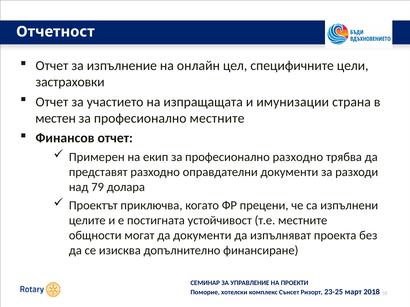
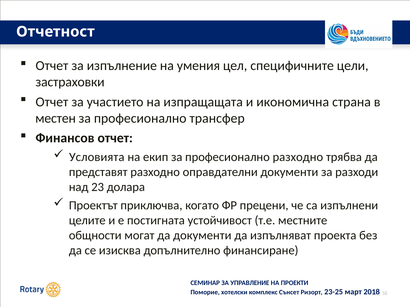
онлайн: онлайн -> умения
имунизации: имунизации -> икономична
професионално местните: местните -> трансфер
Примерен: Примерен -> Условията
79: 79 -> 23
